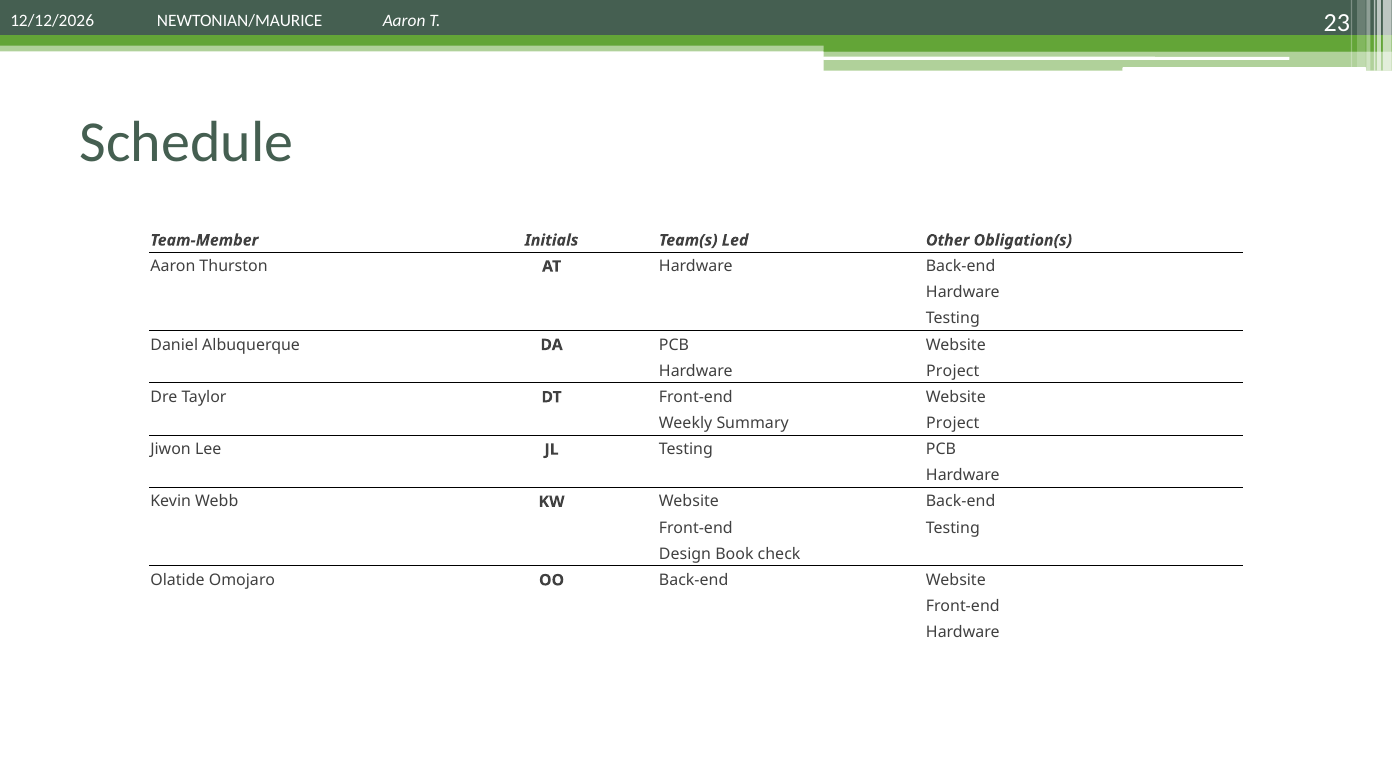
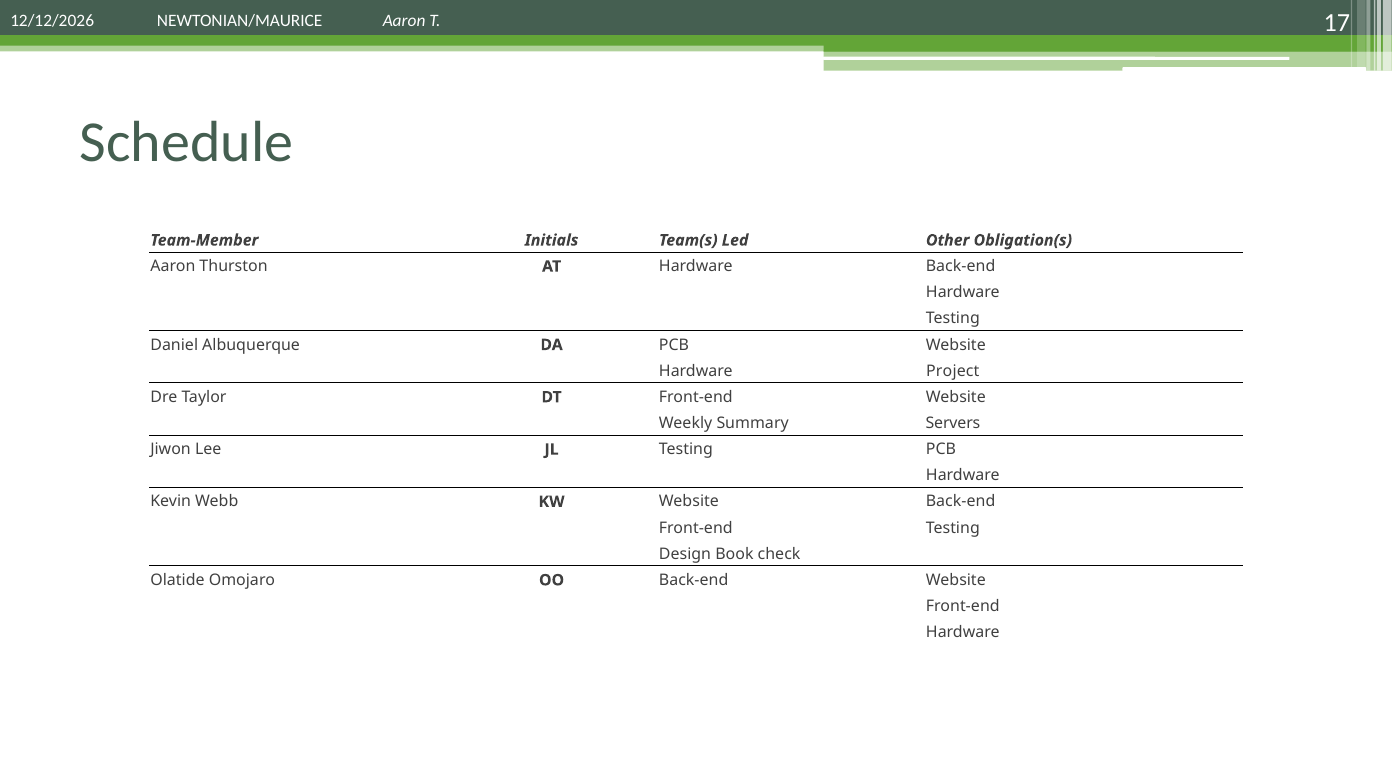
23: 23 -> 17
Summary Project: Project -> Servers
